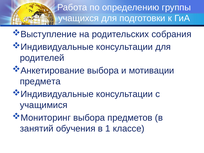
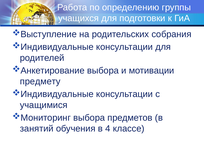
предмета: предмета -> предмету
1: 1 -> 4
